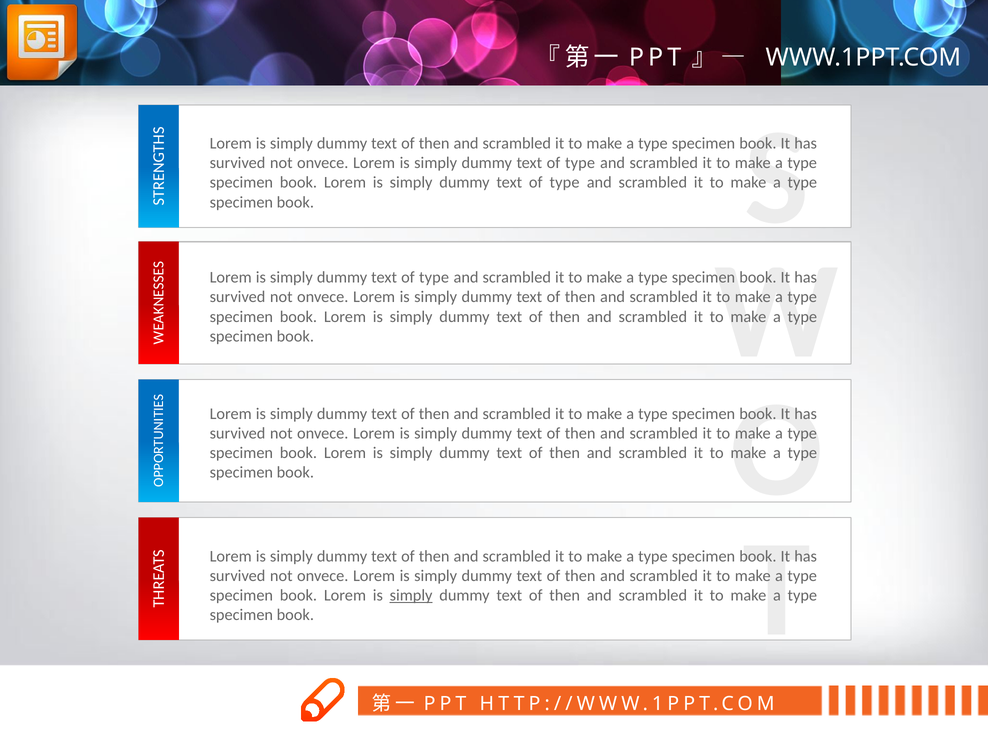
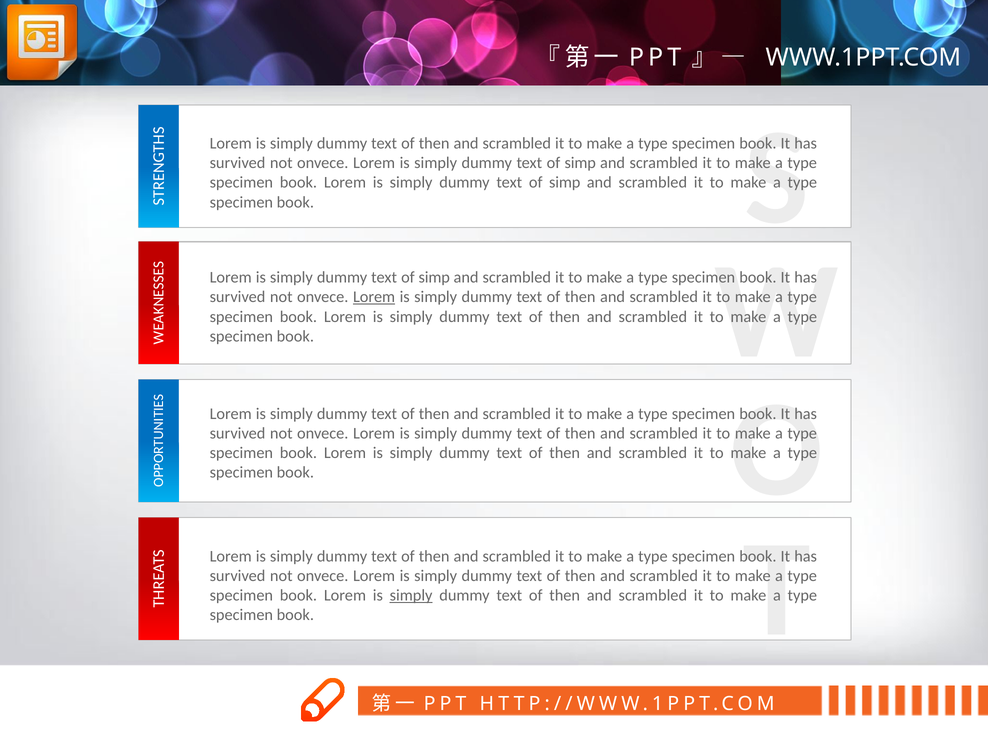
type at (580, 163): type -> simp
type at (565, 183): type -> simp
type at (434, 277): type -> simp
Lorem at (374, 297) underline: none -> present
